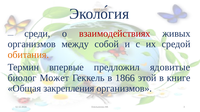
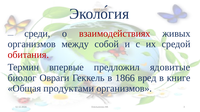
обитания colour: orange -> red
Может: Может -> Овраги
этой: этой -> вред
закрепления: закрепления -> продуктами
